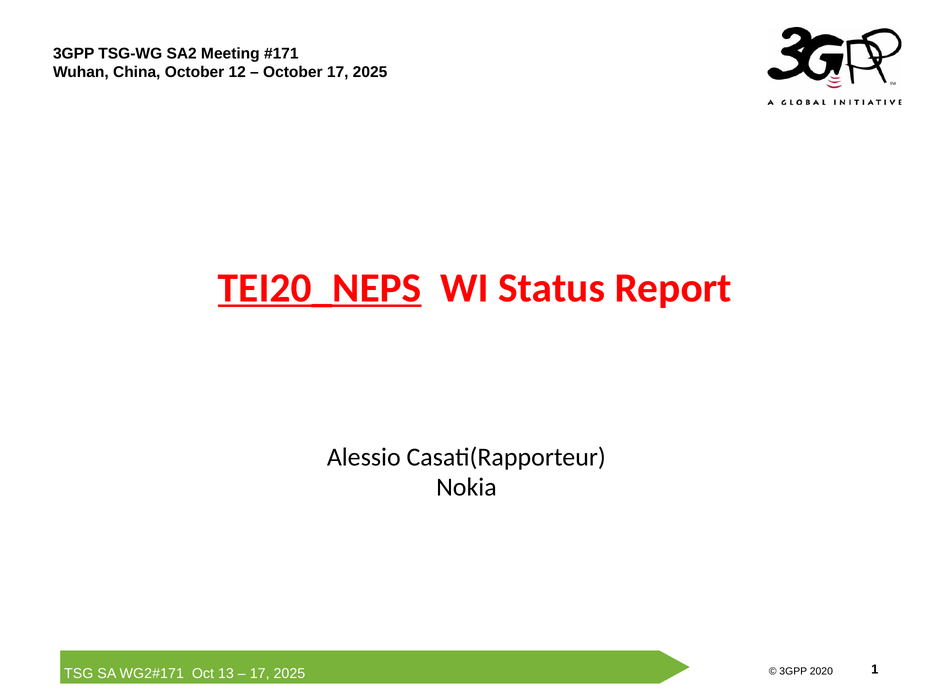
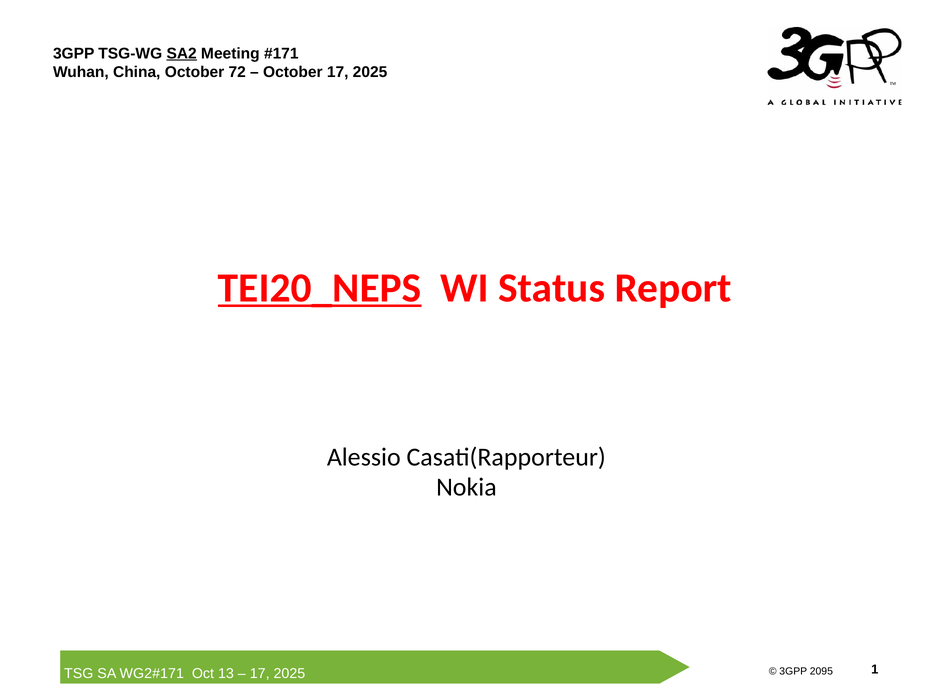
SA2 underline: none -> present
12: 12 -> 72
2020: 2020 -> 2095
